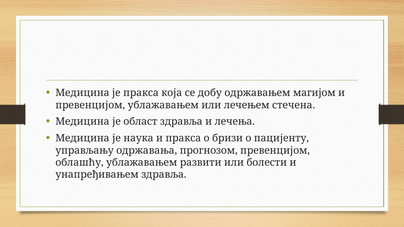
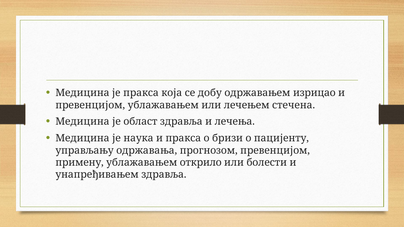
магијом: магијом -> изрицао
облашћу: облашћу -> примену
развити: развити -> открило
